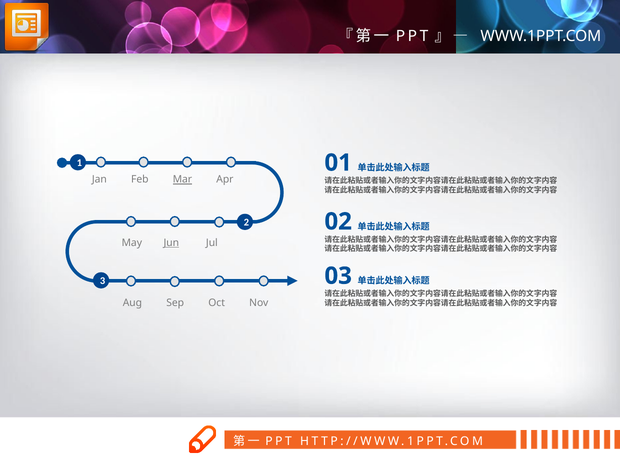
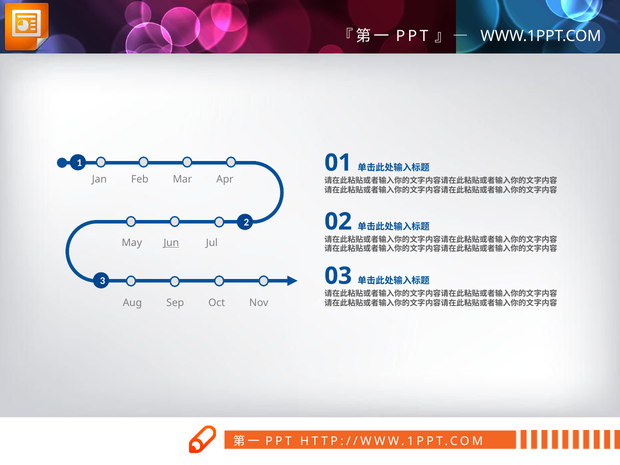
Mar underline: present -> none
